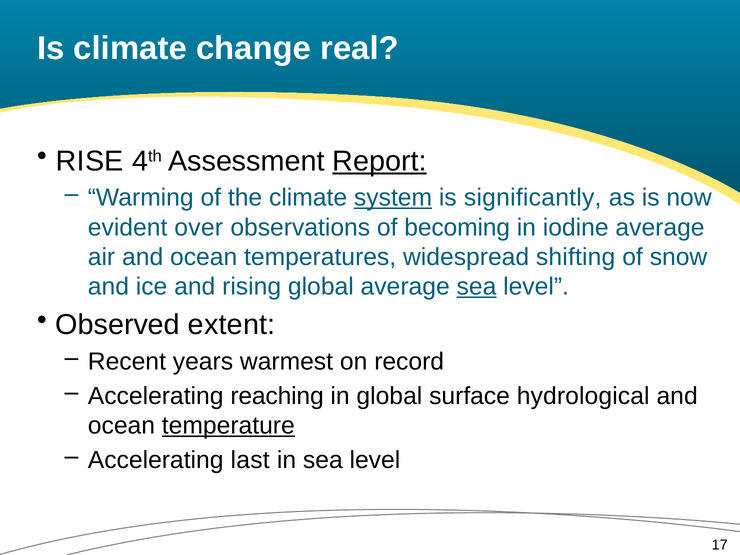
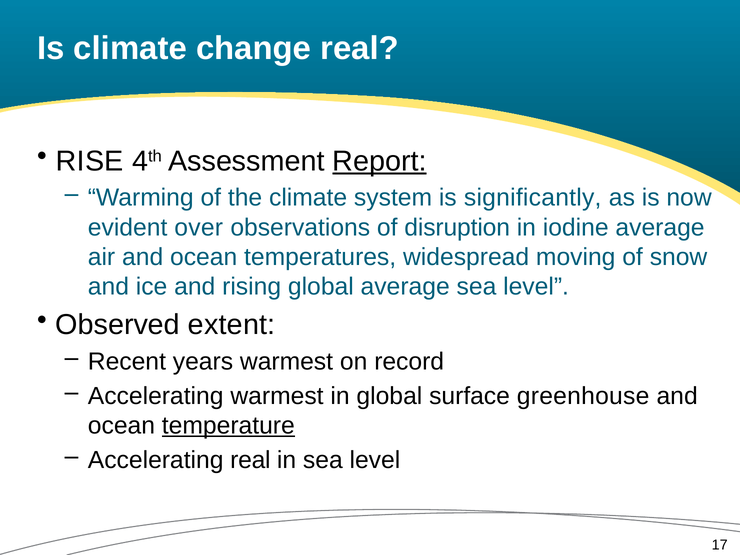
system underline: present -> none
becoming: becoming -> disruption
shifting: shifting -> moving
sea at (476, 287) underline: present -> none
Accelerating reaching: reaching -> warmest
hydrological: hydrological -> greenhouse
Accelerating last: last -> real
